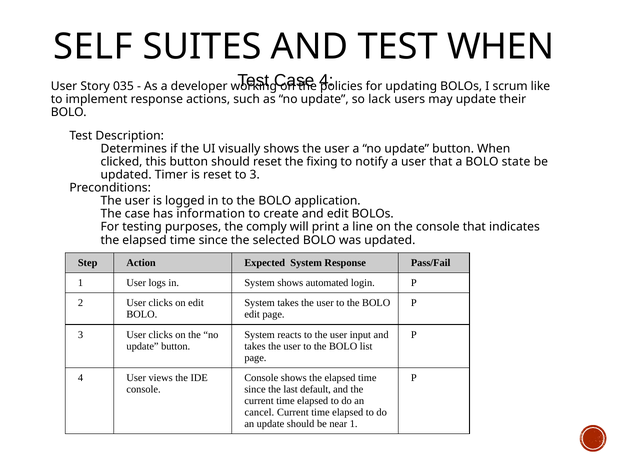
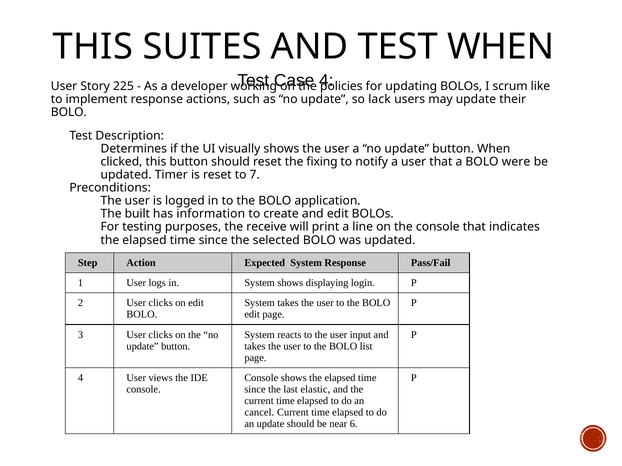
SELF at (93, 47): SELF -> THIS
035: 035 -> 225
state: state -> were
to 3: 3 -> 7
The case: case -> built
comply: comply -> receive
automated: automated -> displaying
default: default -> elastic
near 1: 1 -> 6
